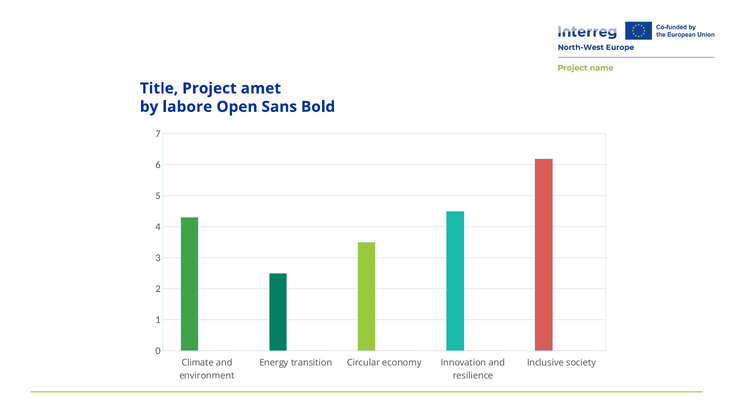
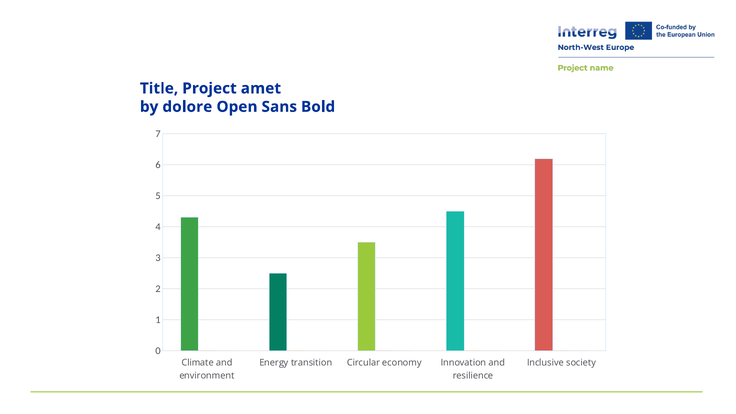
labore: labore -> dolore
